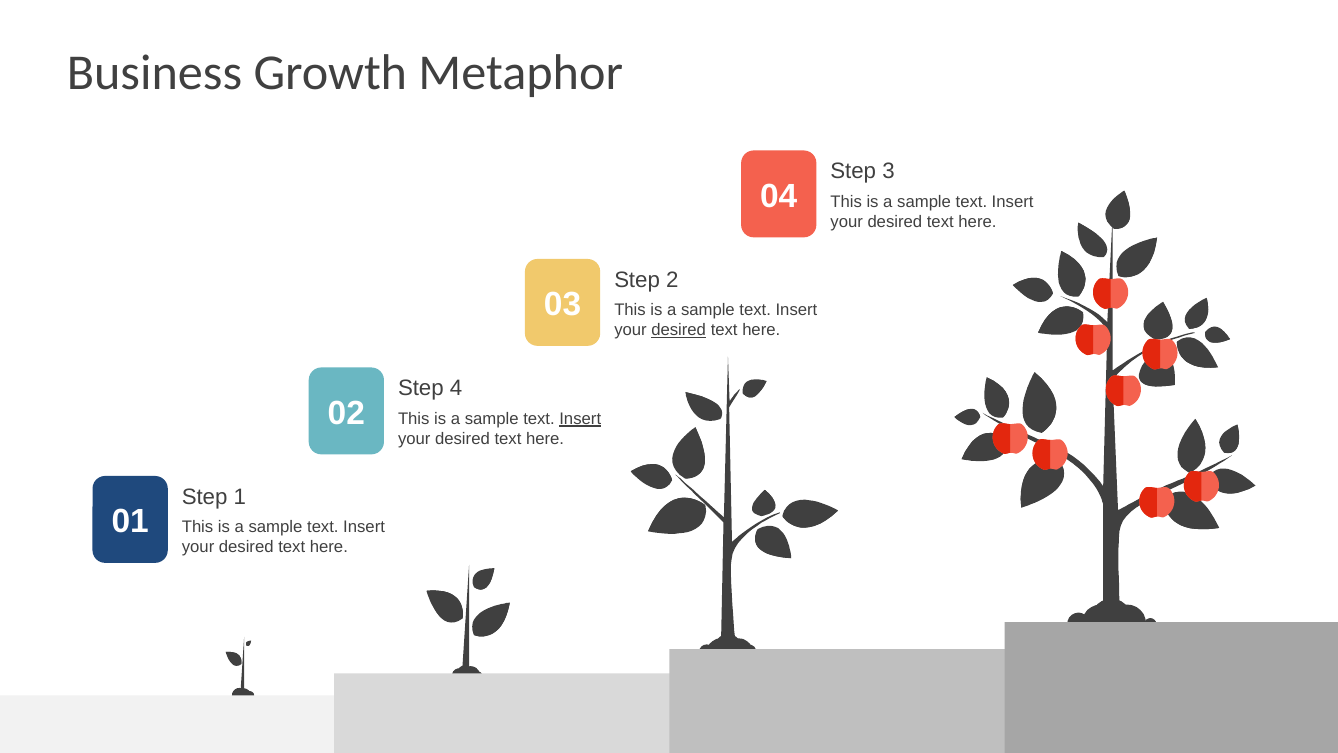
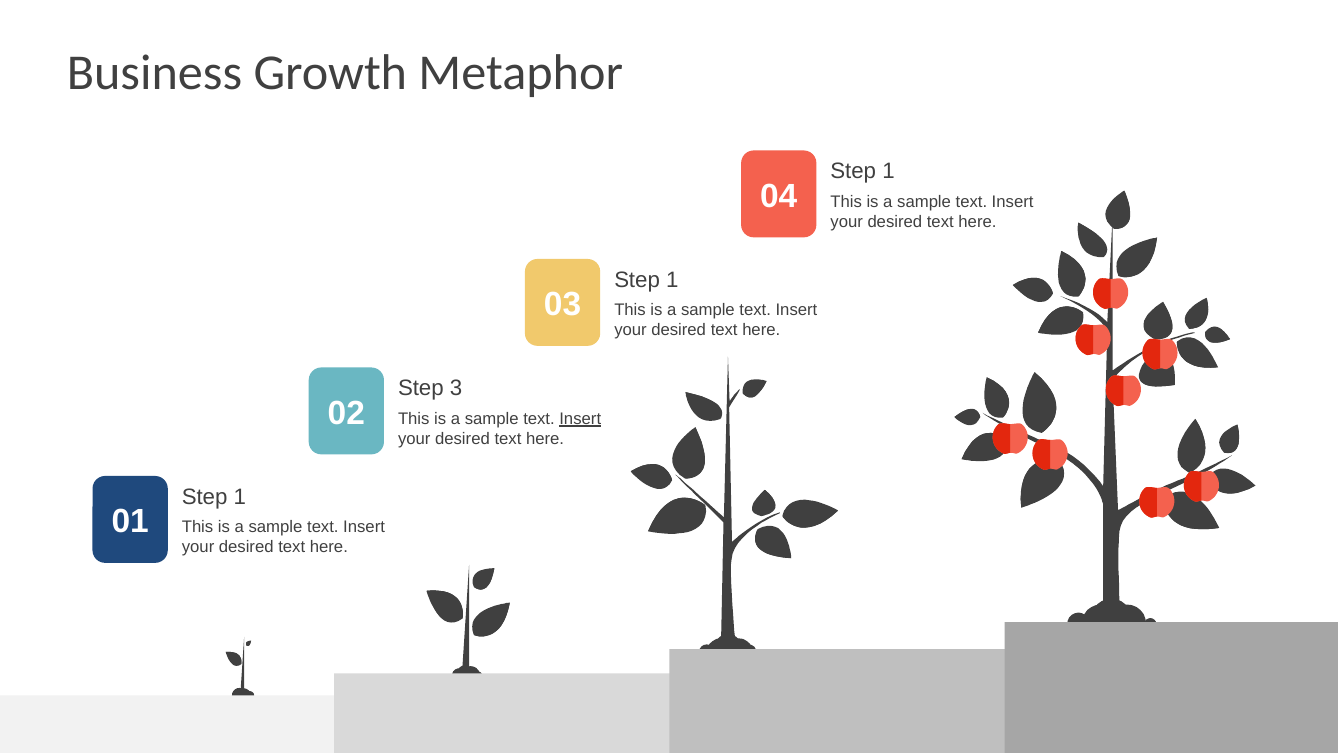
3 at (888, 171): 3 -> 1
2 at (672, 280): 2 -> 1
desired at (679, 330) underline: present -> none
4: 4 -> 3
